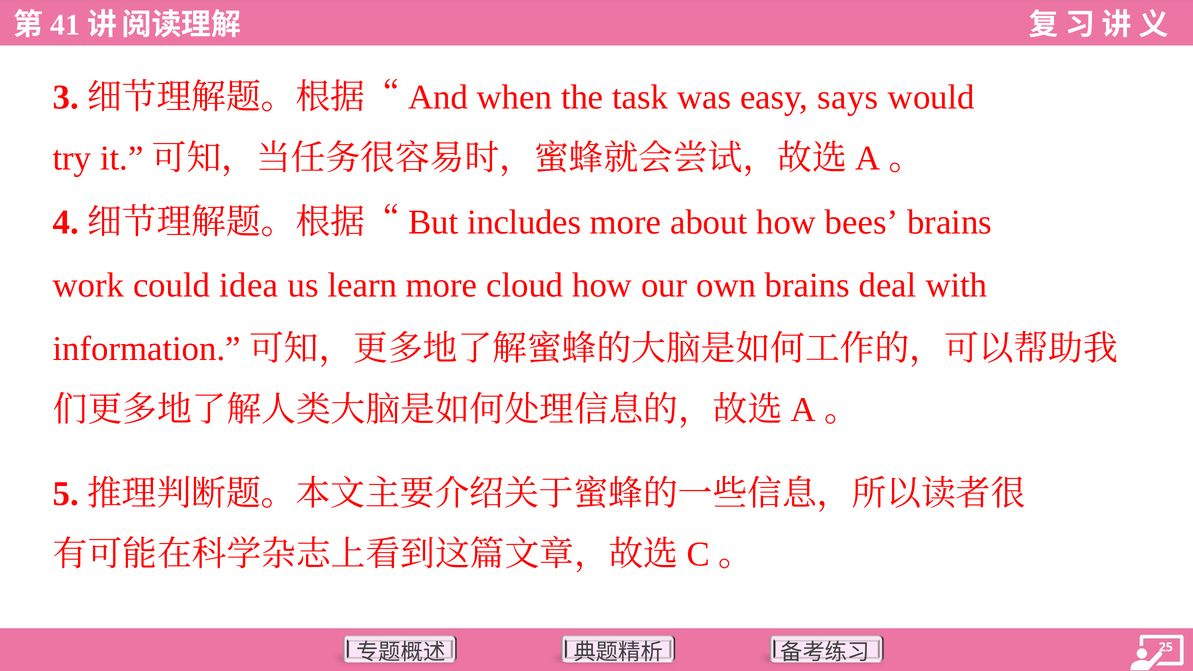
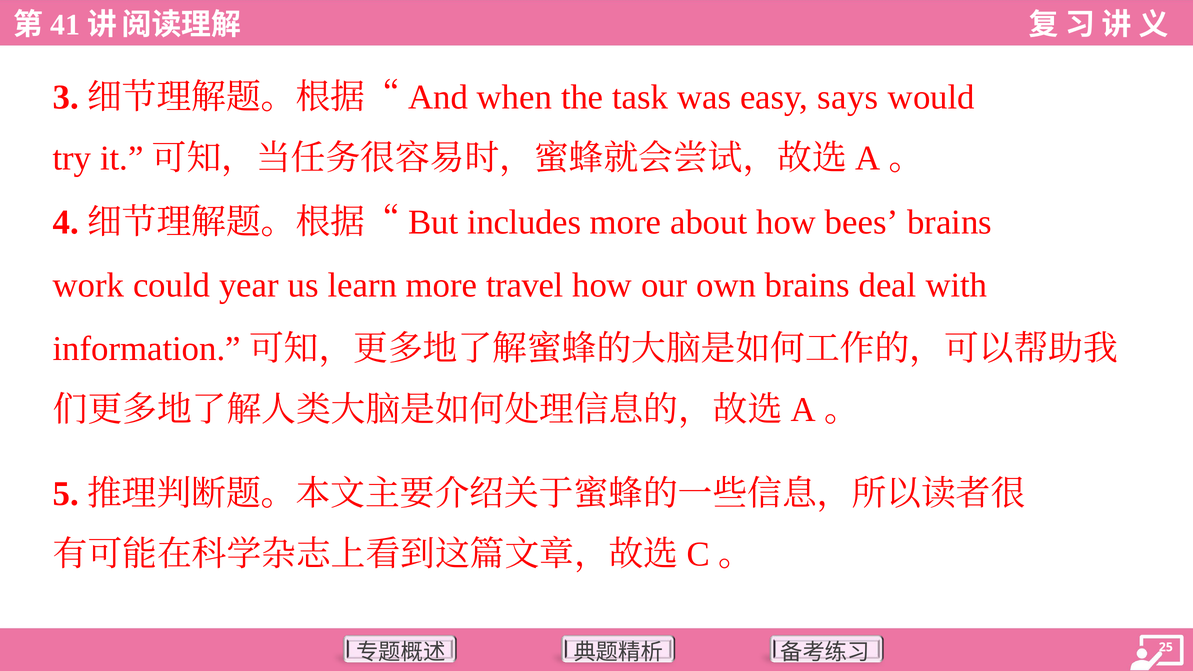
idea: idea -> year
cloud: cloud -> travel
